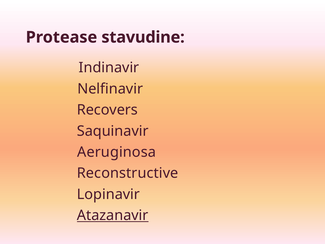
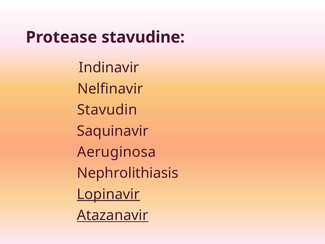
Recovers: Recovers -> Stavudin
Reconstructive: Reconstructive -> Nephrolithiasis
Lopinavir underline: none -> present
